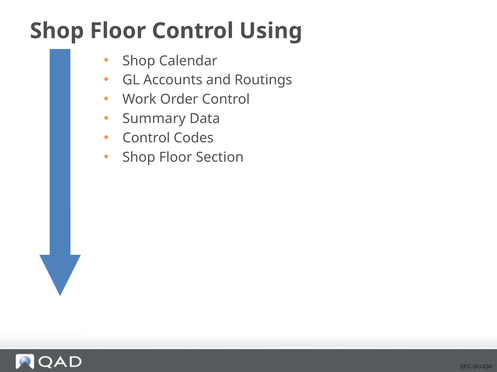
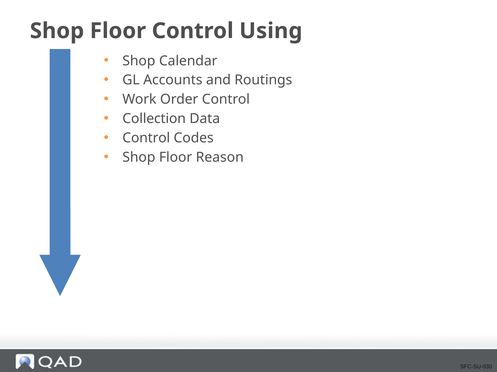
Summary: Summary -> Collection
Section: Section -> Reason
